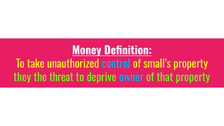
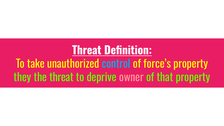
Money at (87, 51): Money -> Threat
small’s: small’s -> force’s
owner colour: light blue -> pink
